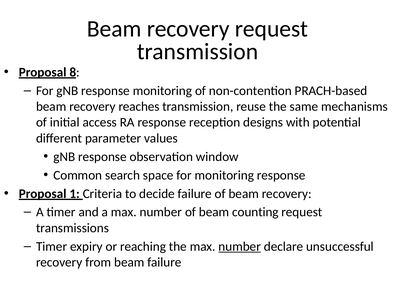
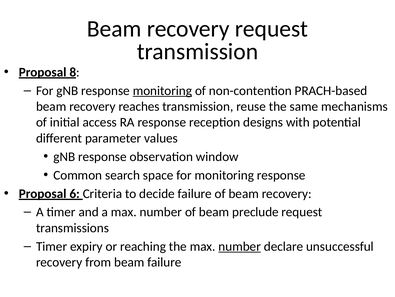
monitoring at (162, 90) underline: none -> present
1: 1 -> 6
counting: counting -> preclude
